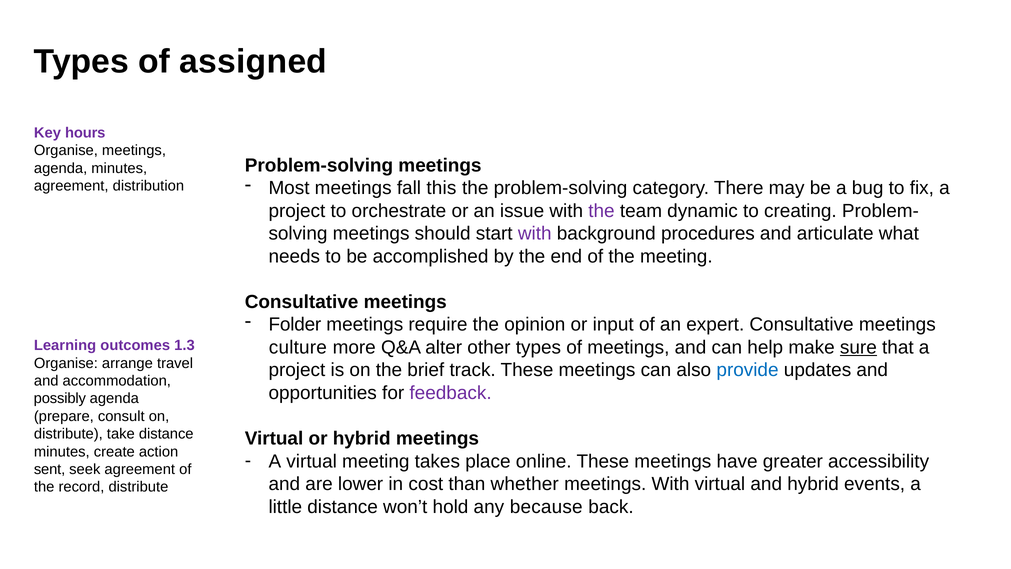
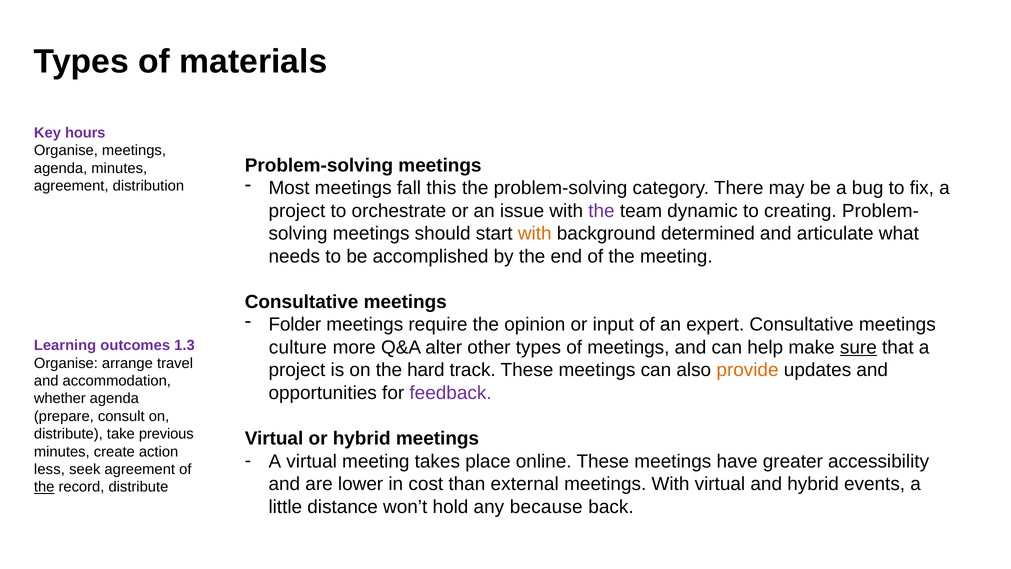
assigned: assigned -> materials
with at (535, 234) colour: purple -> orange
procedures: procedures -> determined
brief: brief -> hard
provide colour: blue -> orange
possibly: possibly -> whether
take distance: distance -> previous
sent: sent -> less
whether: whether -> external
the at (44, 487) underline: none -> present
